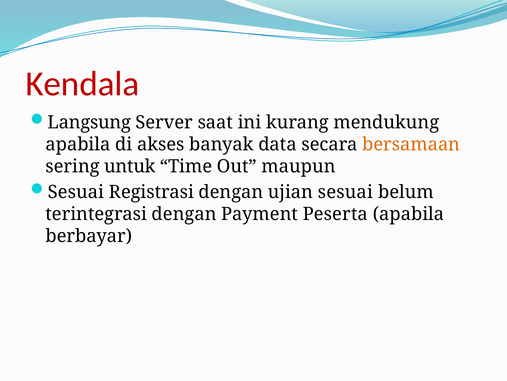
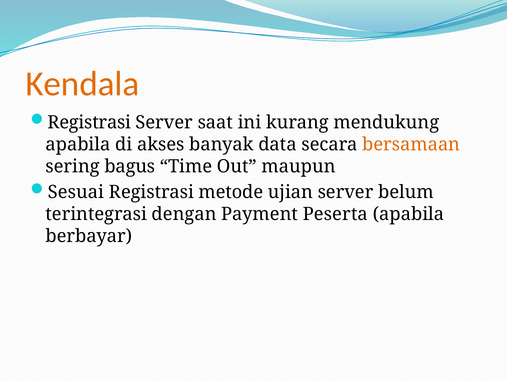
Kendala colour: red -> orange
Langsung at (89, 122): Langsung -> Registrasi
untuk: untuk -> bagus
Registrasi dengan: dengan -> metode
ujian sesuai: sesuai -> server
